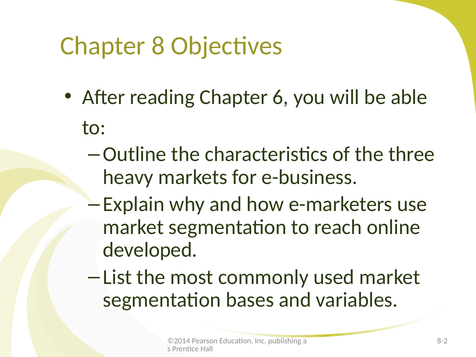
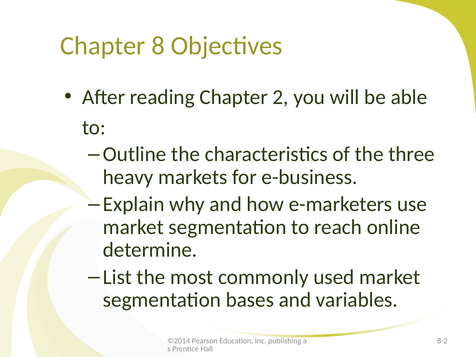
6: 6 -> 2
developed: developed -> determine
